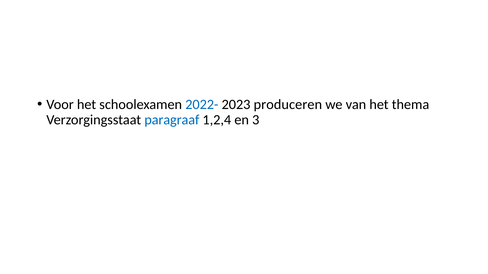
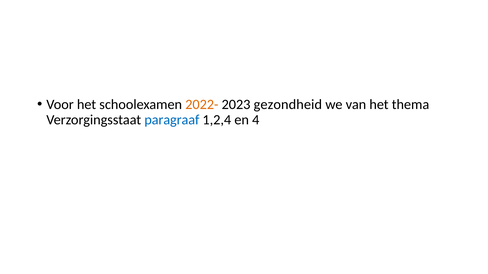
2022- colour: blue -> orange
produceren: produceren -> gezondheid
3: 3 -> 4
